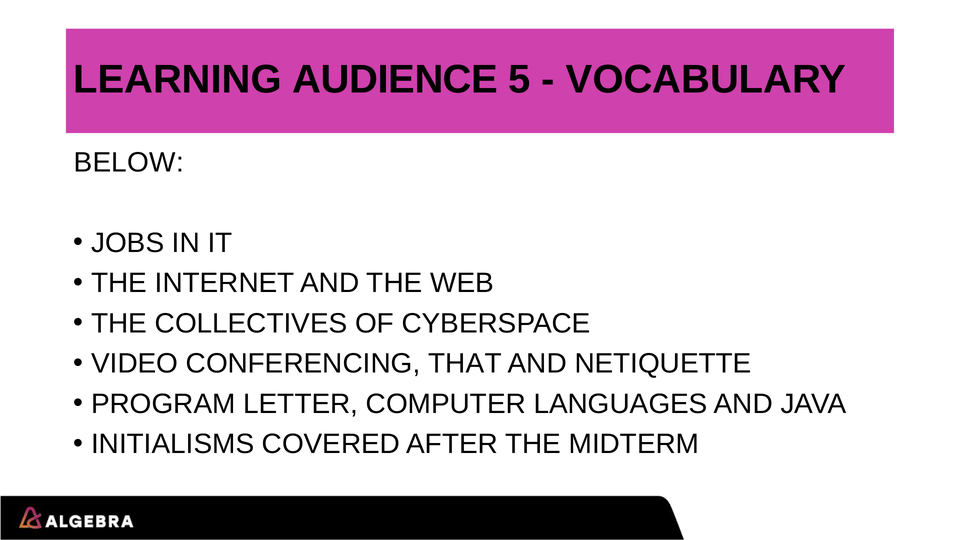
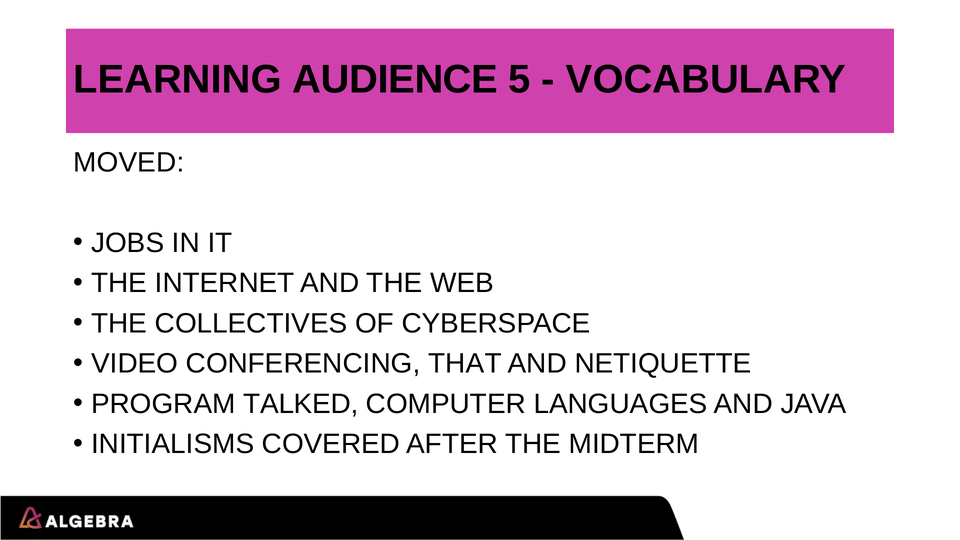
BELOW: BELOW -> MOVED
LETTER: LETTER -> TALKED
